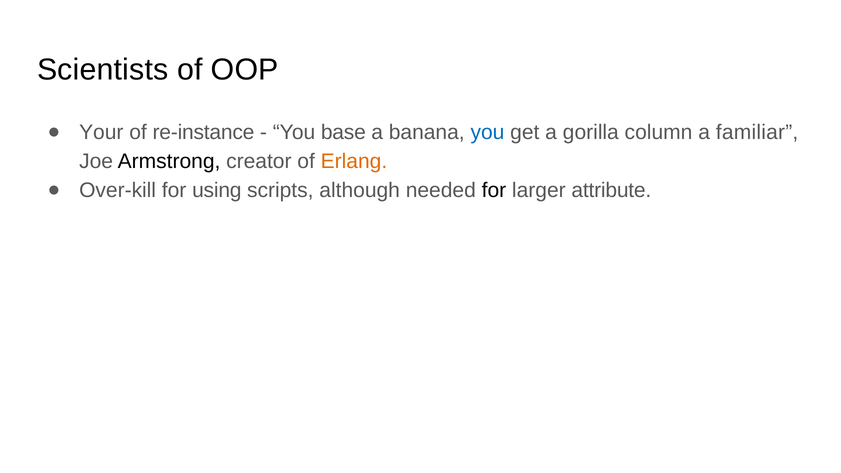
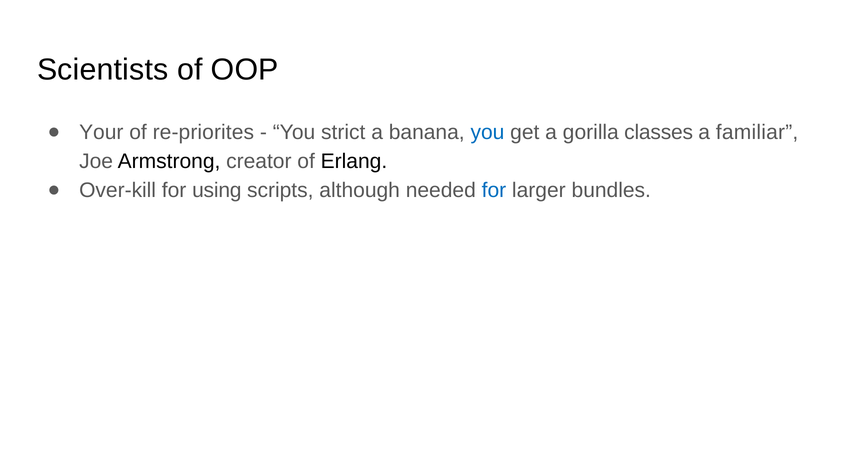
re-instance: re-instance -> re-priorites
base: base -> strict
column: column -> classes
Erlang colour: orange -> black
for at (494, 190) colour: black -> blue
attribute: attribute -> bundles
